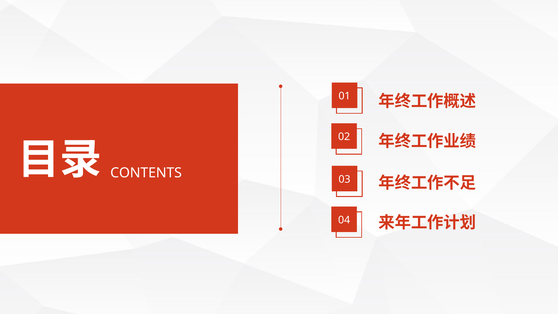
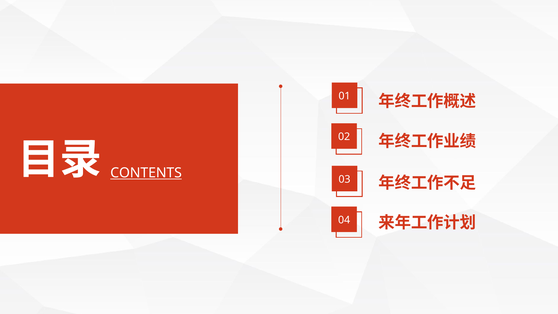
CONTENTS underline: none -> present
